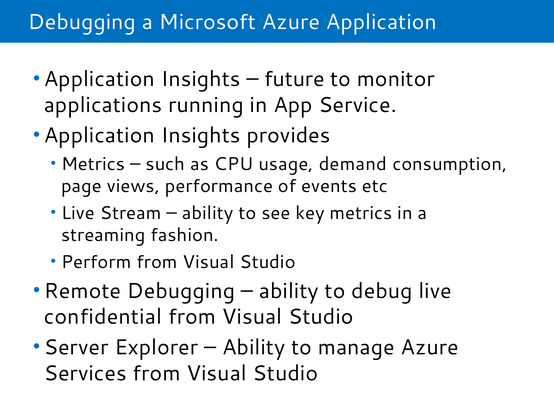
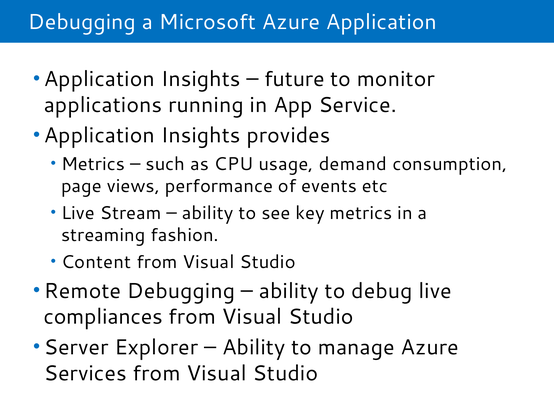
Perform: Perform -> Content
confidential: confidential -> compliances
